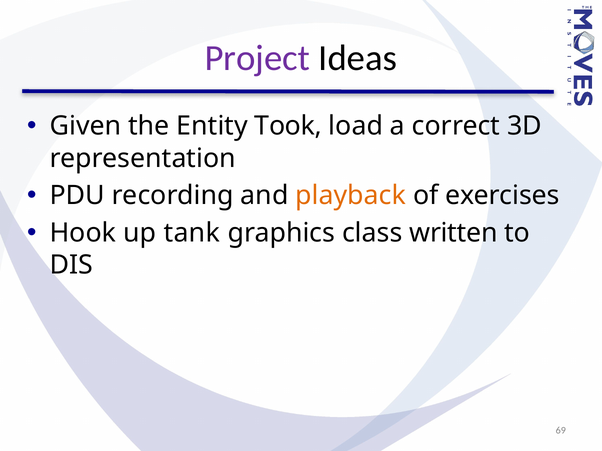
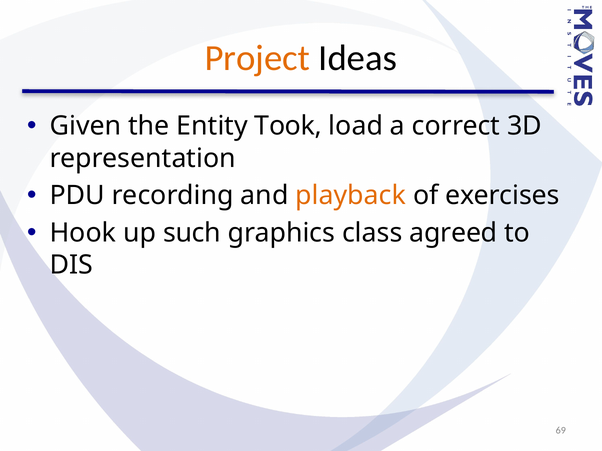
Project colour: purple -> orange
tank: tank -> such
written: written -> agreed
